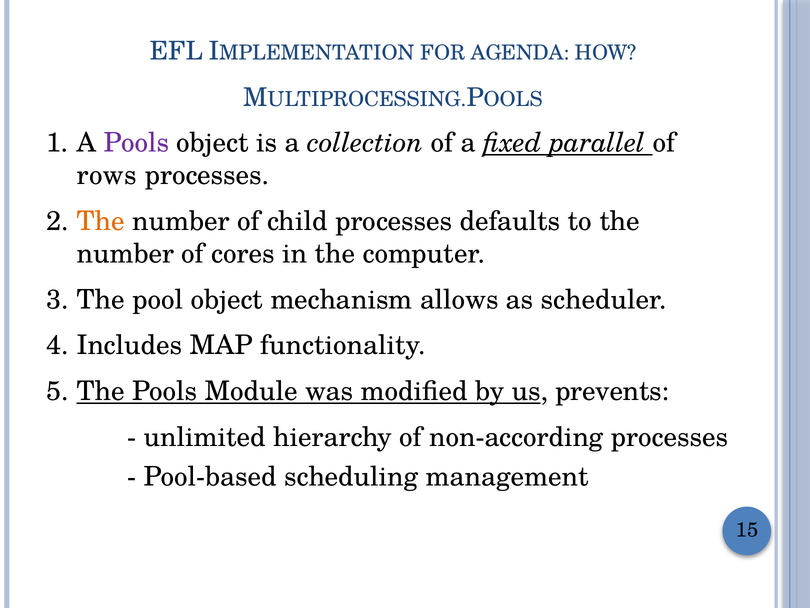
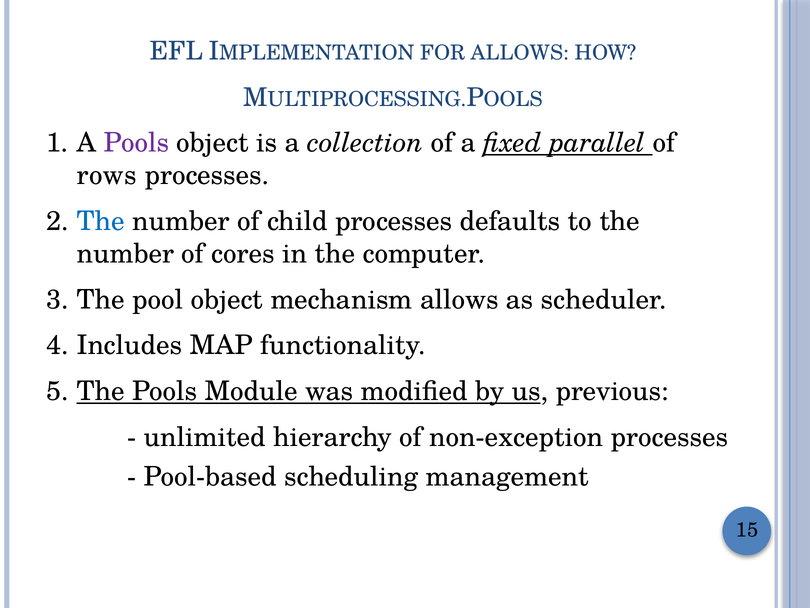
FOR AGENDA: AGENDA -> ALLOWS
The at (101, 221) colour: orange -> blue
prevents: prevents -> previous
non-according: non-according -> non-exception
